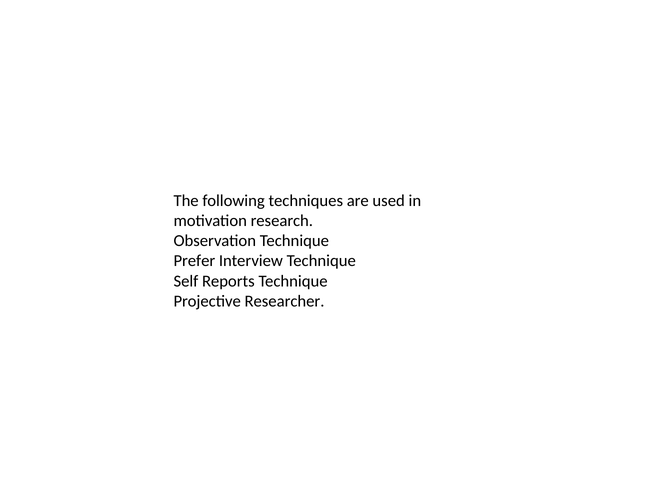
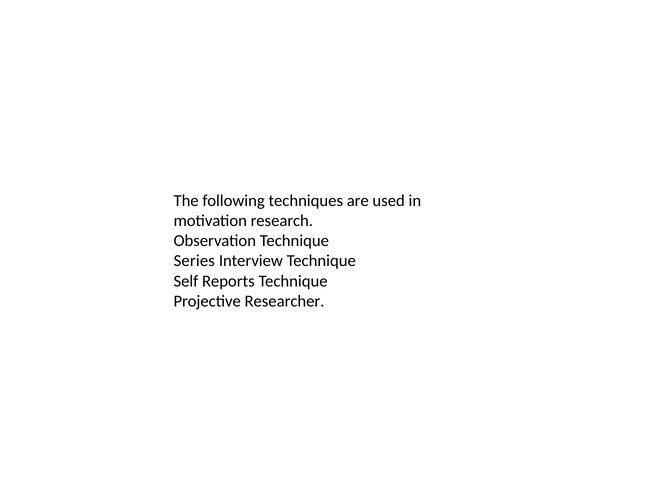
Prefer: Prefer -> Series
